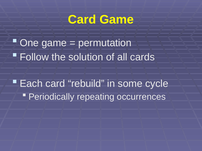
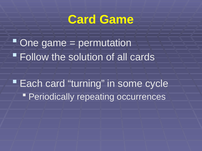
rebuild: rebuild -> turning
